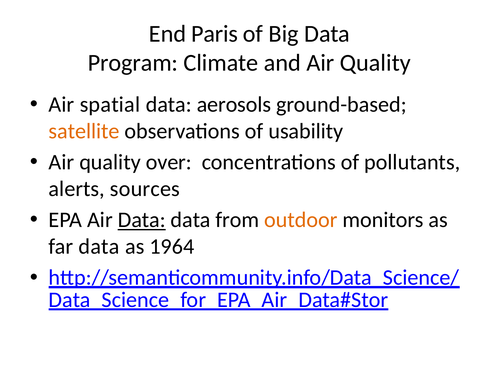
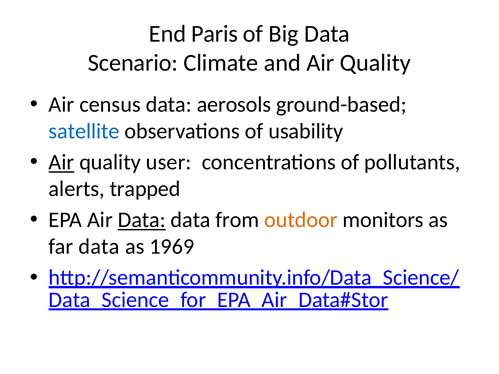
Program: Program -> Scenario
spatial: spatial -> census
satellite colour: orange -> blue
Air at (61, 162) underline: none -> present
over: over -> user
sources: sources -> trapped
1964: 1964 -> 1969
